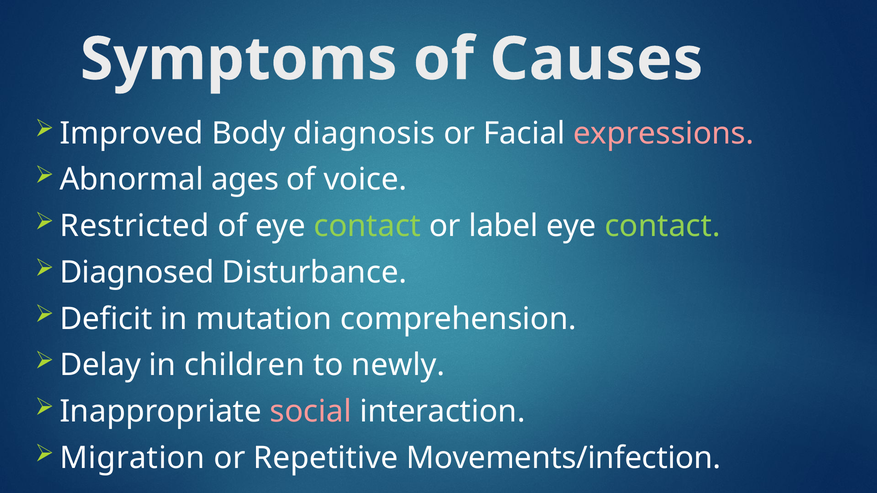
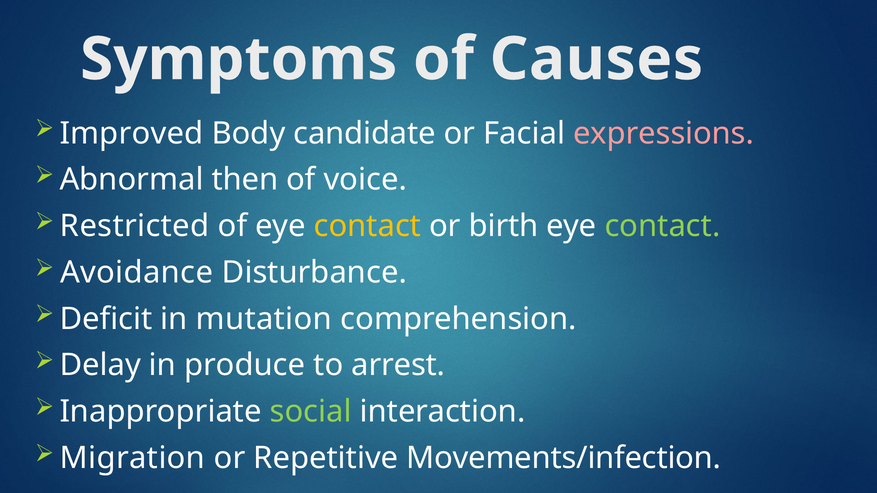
diagnosis: diagnosis -> candidate
ages: ages -> then
contact at (367, 226) colour: light green -> yellow
label: label -> birth
Diagnosed: Diagnosed -> Avoidance
children: children -> produce
newly: newly -> arrest
social colour: pink -> light green
